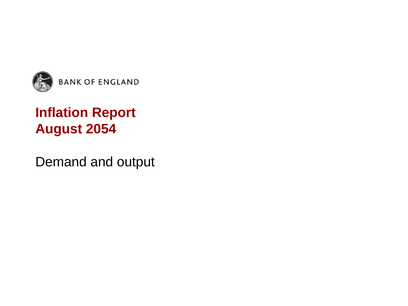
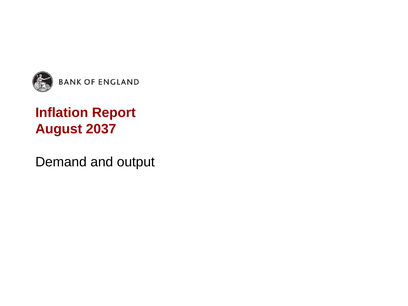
2054: 2054 -> 2037
